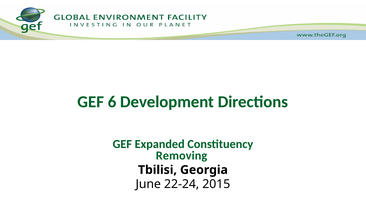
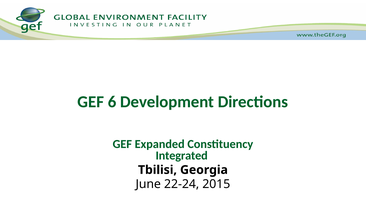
Removing: Removing -> Integrated
